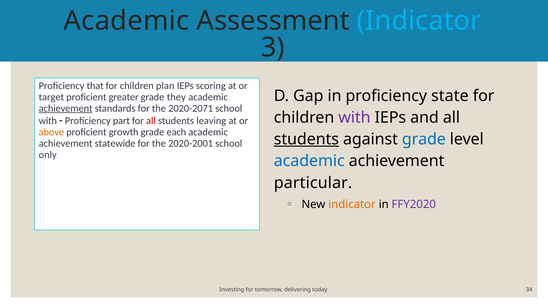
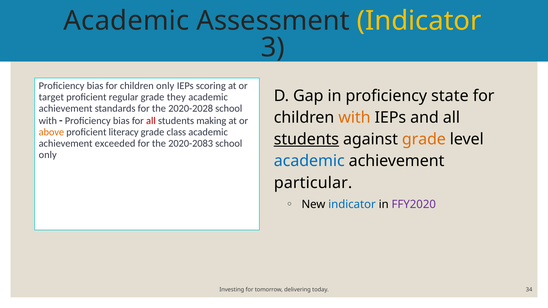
Indicator at (419, 21) colour: light blue -> yellow
that at (95, 86): that -> bias
children plan: plan -> only
greater: greater -> regular
achievement at (66, 108) underline: present -> none
2020-2071: 2020-2071 -> 2020-2028
with at (354, 118) colour: purple -> orange
part at (121, 121): part -> bias
leaving: leaving -> making
growth: growth -> literacy
each: each -> class
grade at (424, 139) colour: blue -> orange
statewide: statewide -> exceeded
2020-2001: 2020-2001 -> 2020-2083
indicator at (352, 205) colour: orange -> blue
